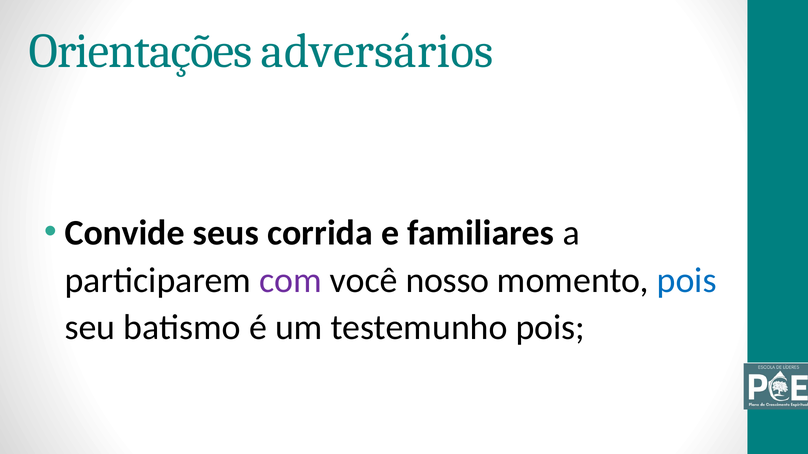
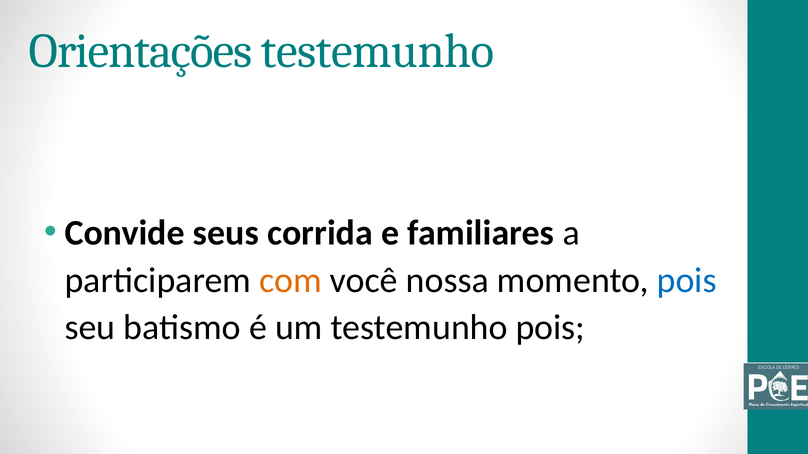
Orientações adversários: adversários -> testemunho
com colour: purple -> orange
nosso: nosso -> nossa
